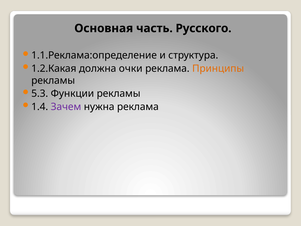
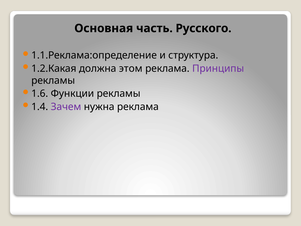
очки: очки -> этом
Принципы colour: orange -> purple
5.3: 5.3 -> 1.6
